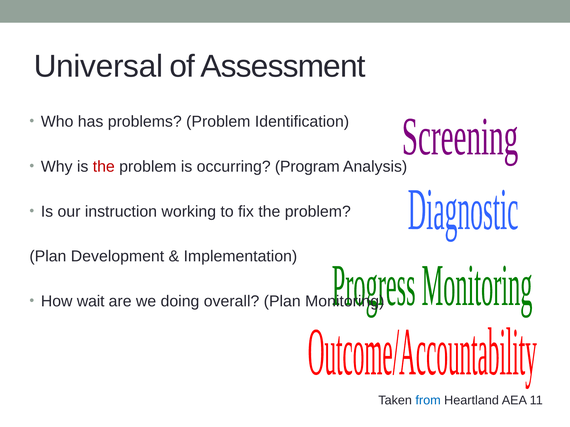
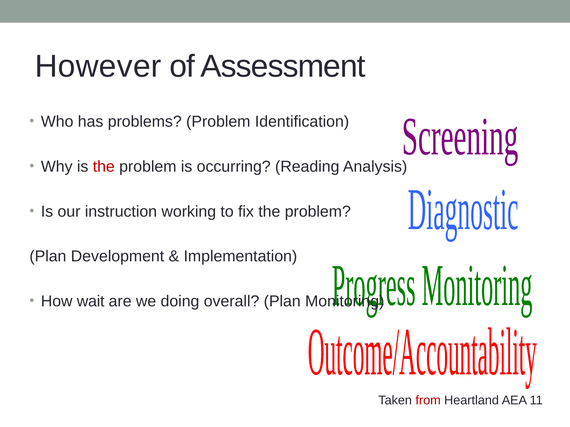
Universal: Universal -> However
Program: Program -> Reading
from colour: blue -> red
